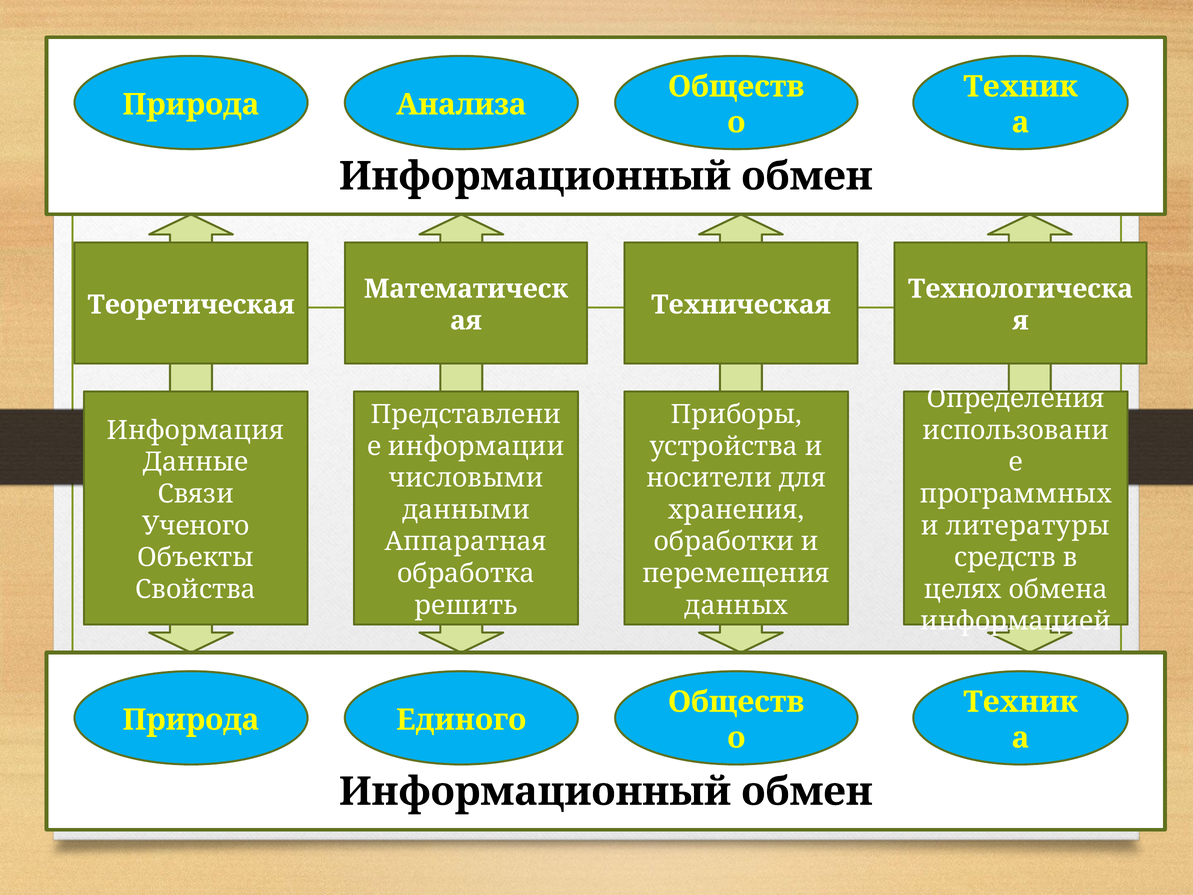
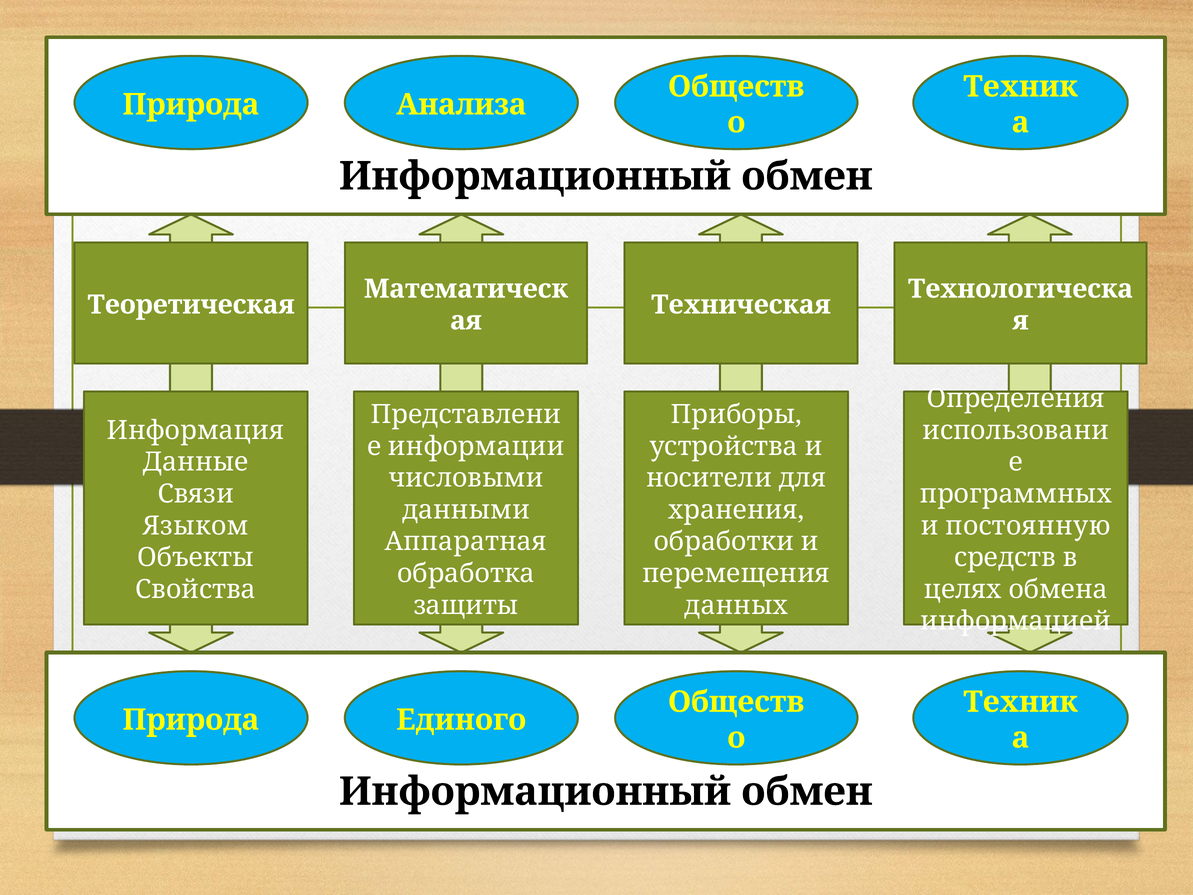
Ученого: Ученого -> Языком
литературы: литературы -> постоянную
решить: решить -> защиты
